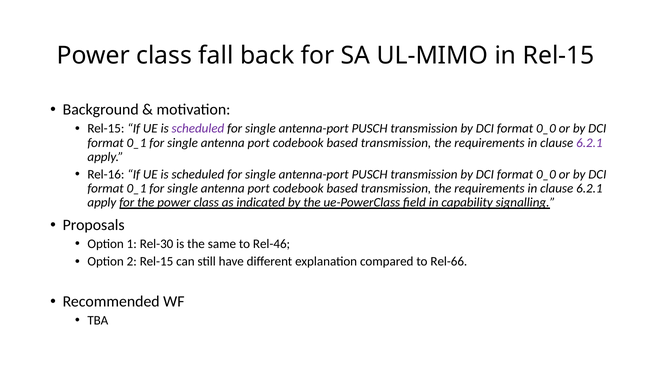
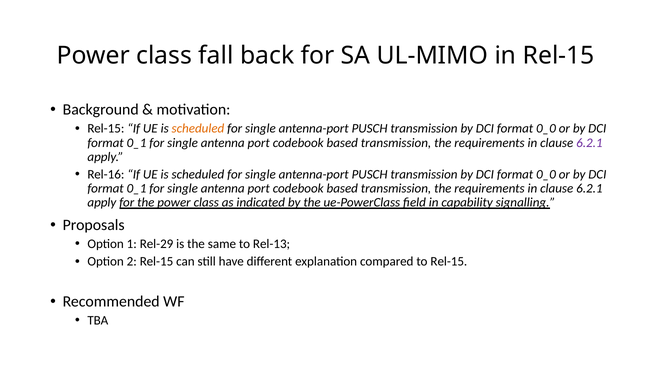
scheduled at (198, 129) colour: purple -> orange
Rel-30: Rel-30 -> Rel-29
Rel-46: Rel-46 -> Rel-13
to Rel-66: Rel-66 -> Rel-15
